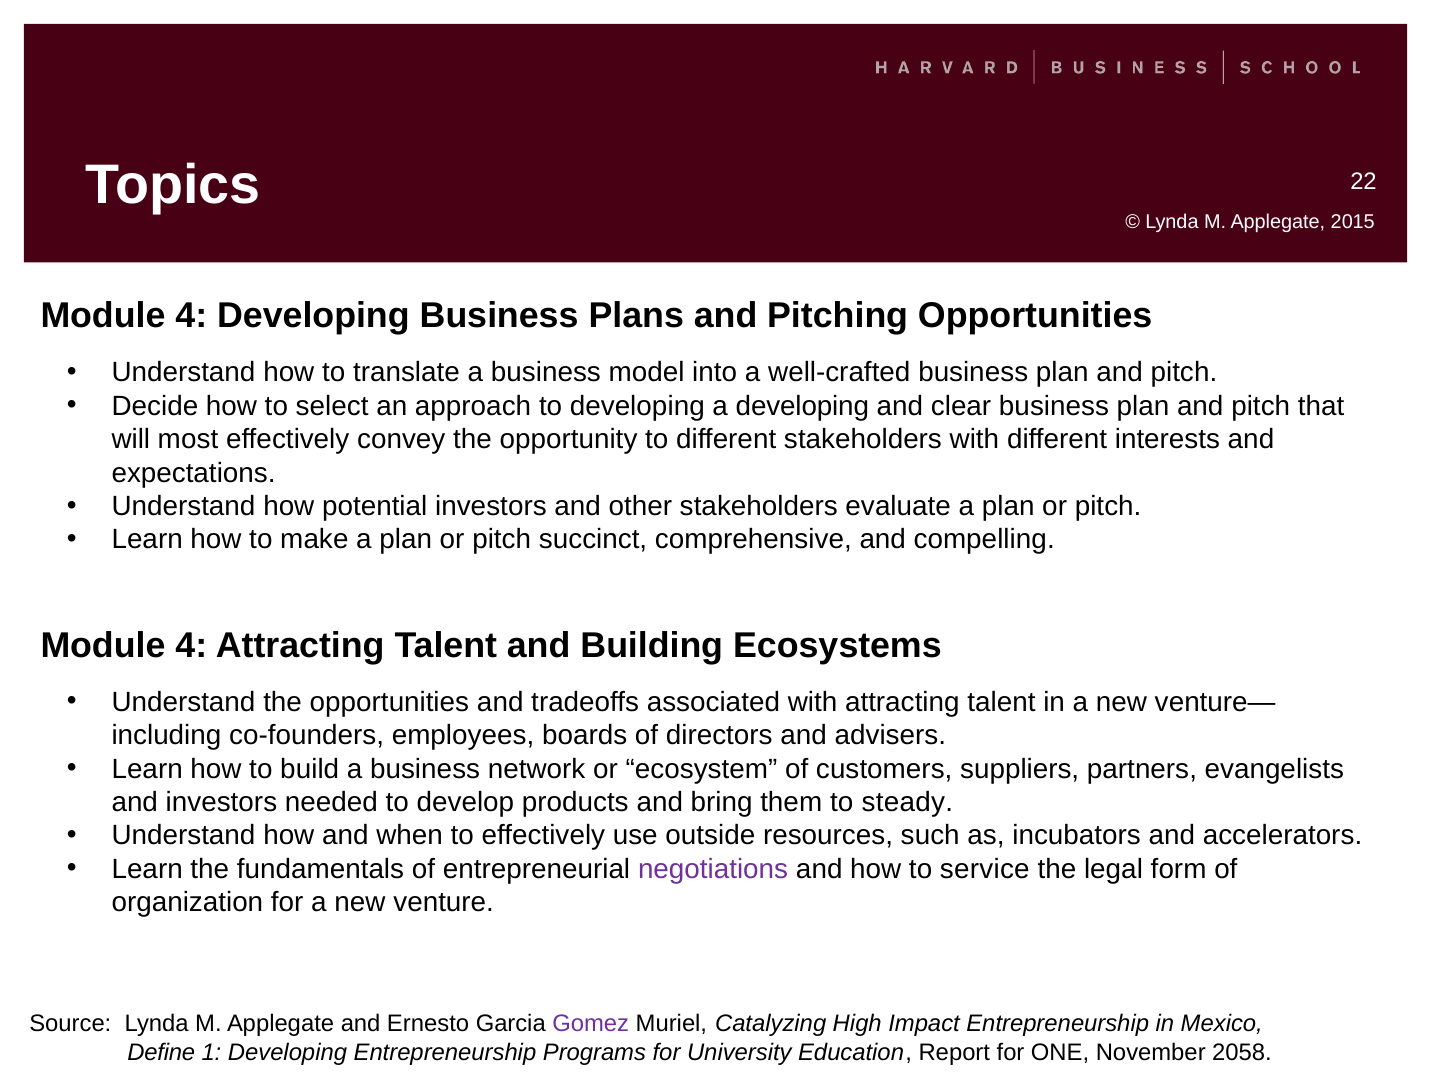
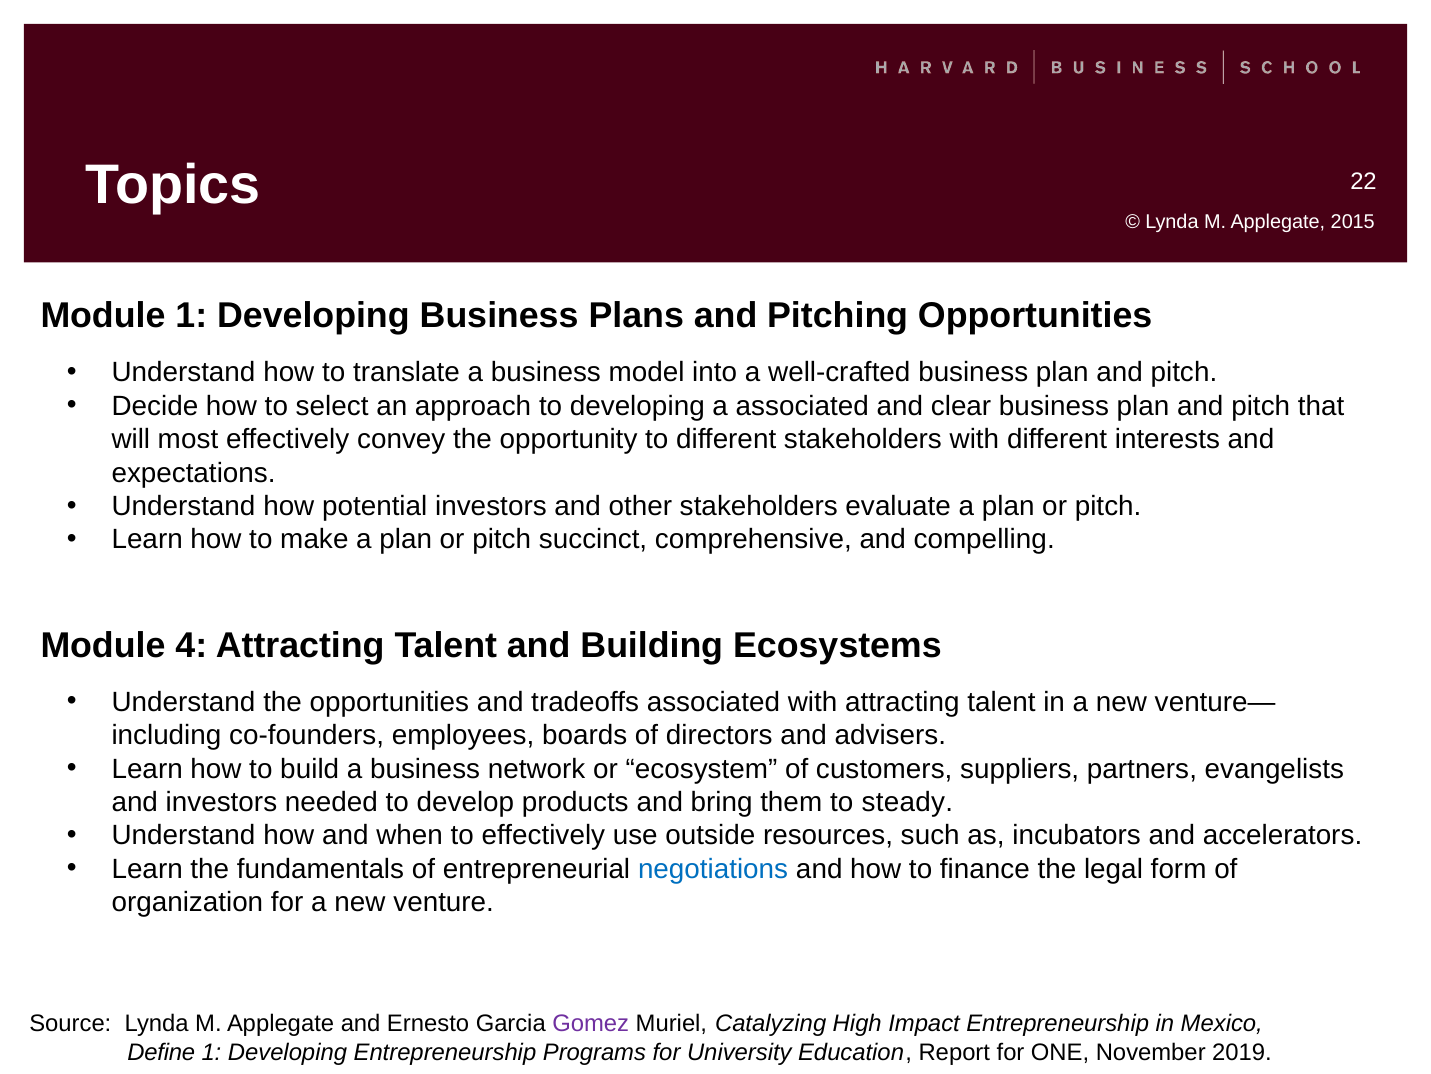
4 at (191, 316): 4 -> 1
a developing: developing -> associated
negotiations colour: purple -> blue
service: service -> finance
2058: 2058 -> 2019
